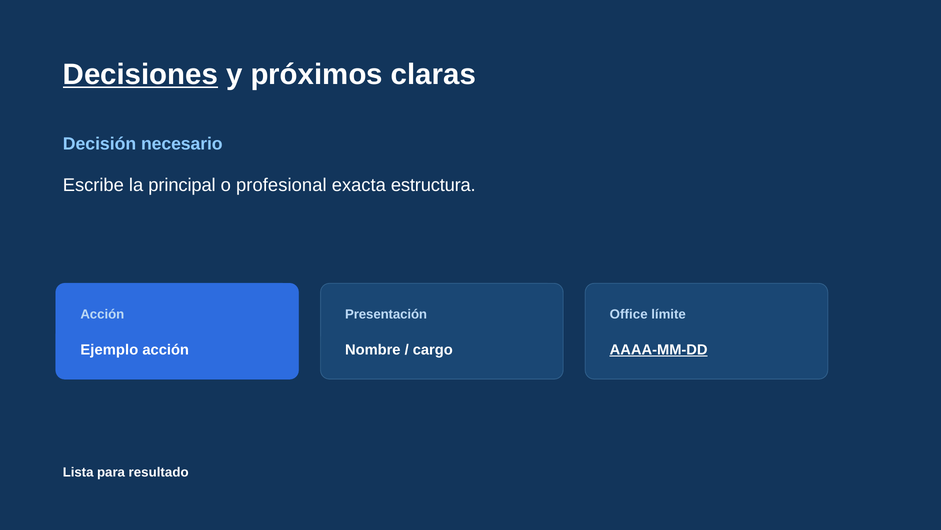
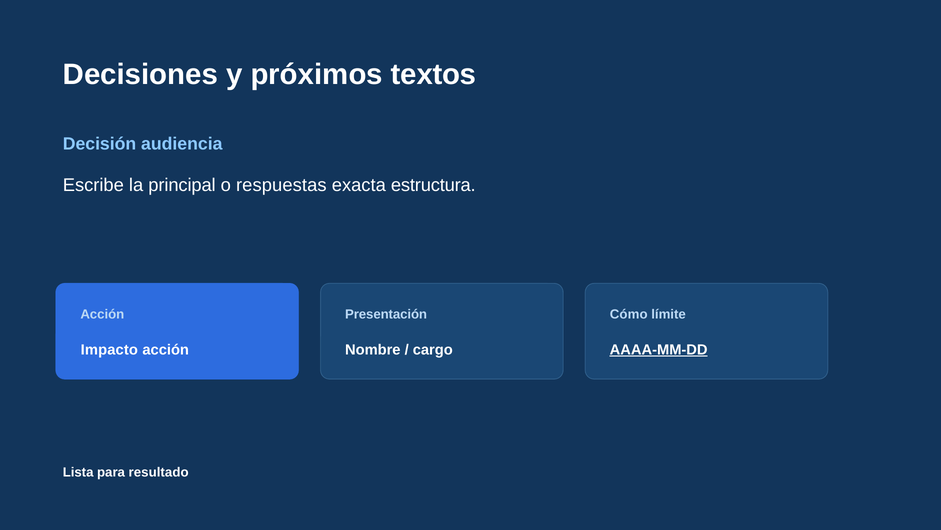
Decisiones underline: present -> none
claras: claras -> textos
necesario: necesario -> audiencia
profesional: profesional -> respuestas
Office: Office -> Cómo
Ejemplo: Ejemplo -> Impacto
